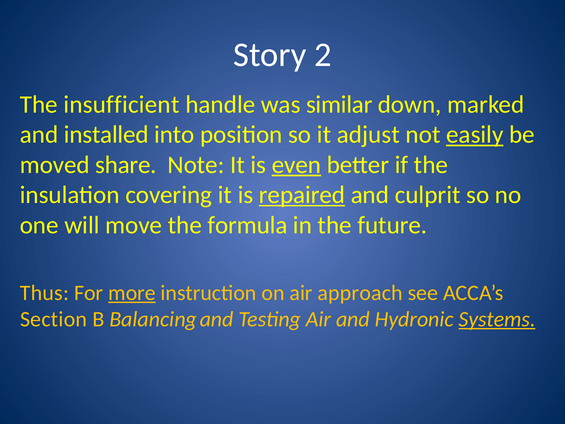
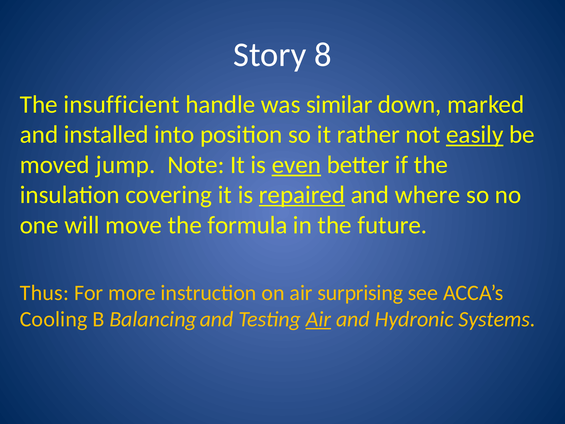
2: 2 -> 8
adjust: adjust -> rather
share: share -> jump
culprit: culprit -> where
more underline: present -> none
approach: approach -> surprising
Section: Section -> Cooling
Air at (318, 319) underline: none -> present
Systems underline: present -> none
